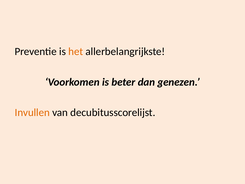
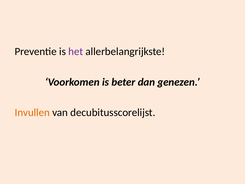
het colour: orange -> purple
